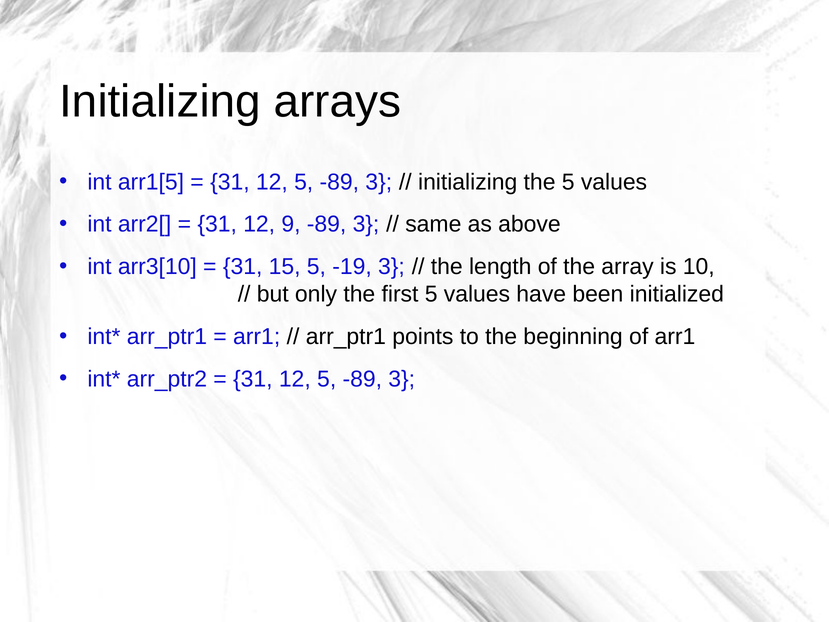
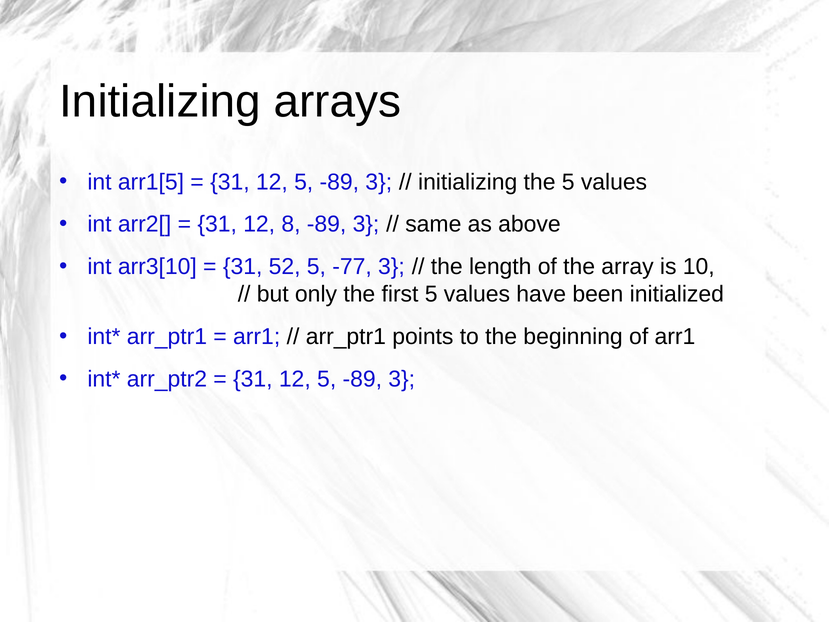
9: 9 -> 8
15: 15 -> 52
-19: -19 -> -77
